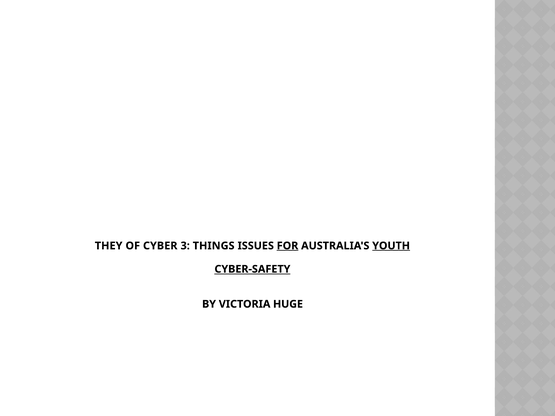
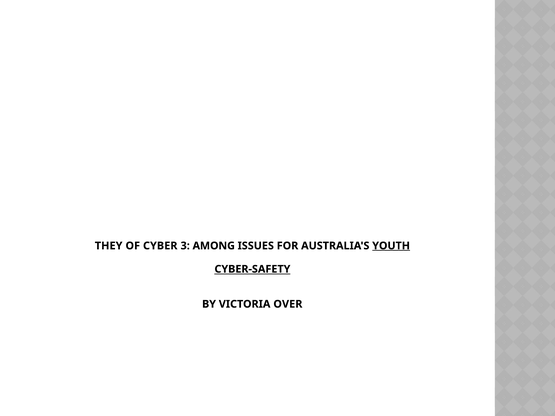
THINGS: THINGS -> AMONG
FOR underline: present -> none
HUGE: HUGE -> OVER
